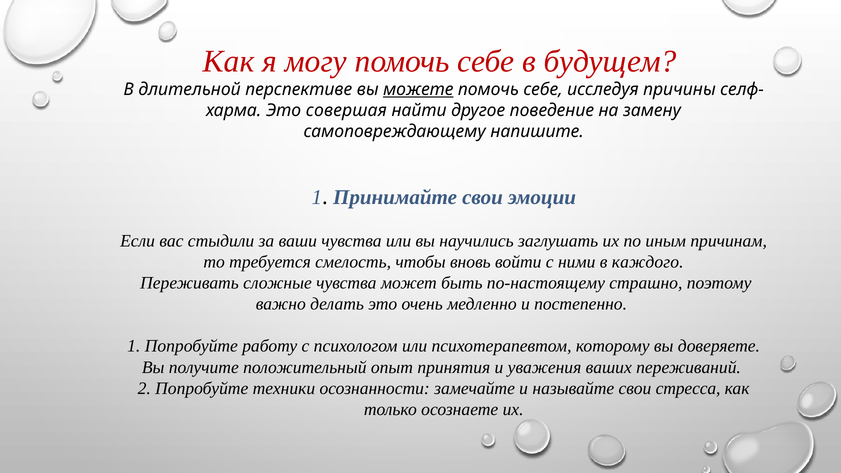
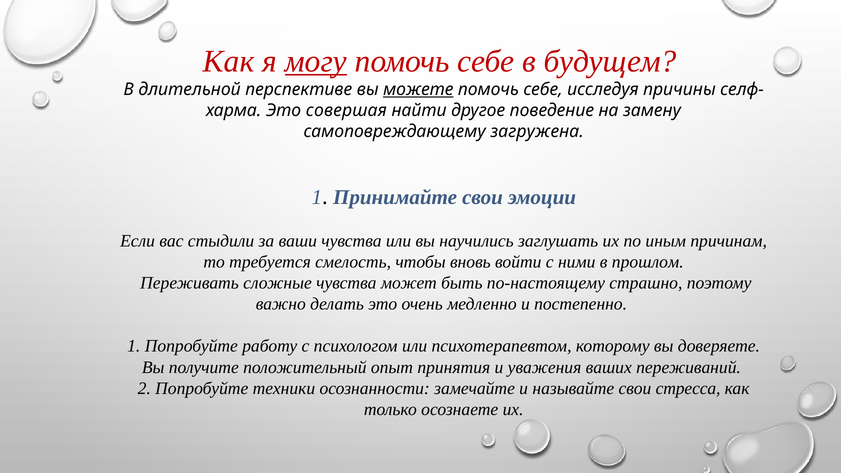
могу underline: none -> present
напишите: напишите -> загружена
каждого: каждого -> прошлом
